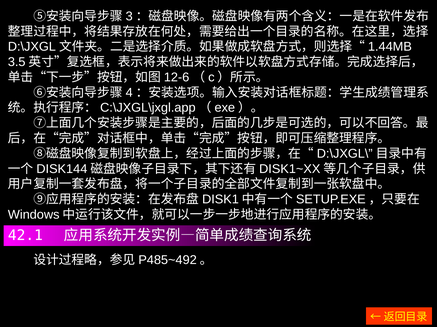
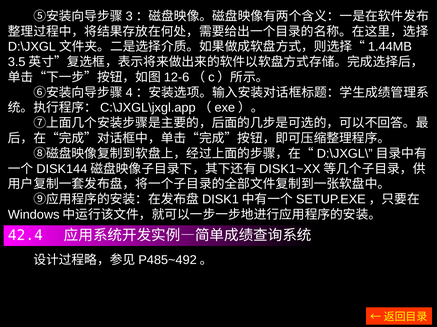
42.1: 42.1 -> 42.4
